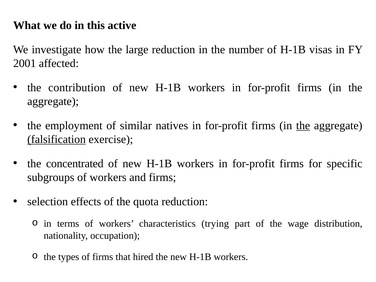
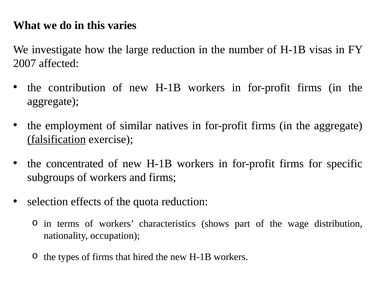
active: active -> varies
2001: 2001 -> 2007
the at (303, 126) underline: present -> none
trying: trying -> shows
